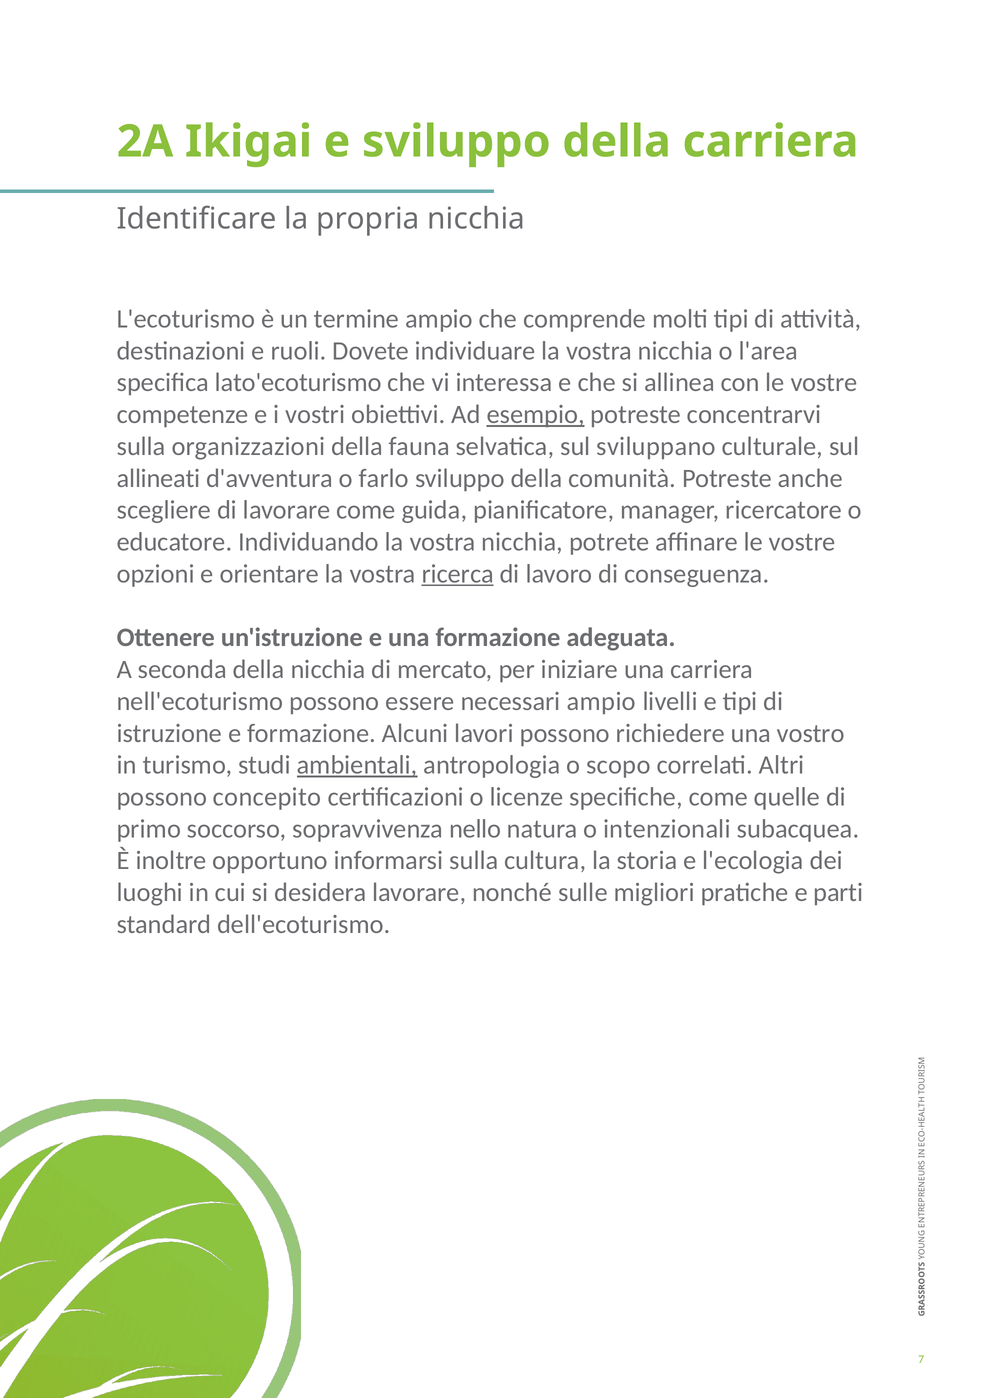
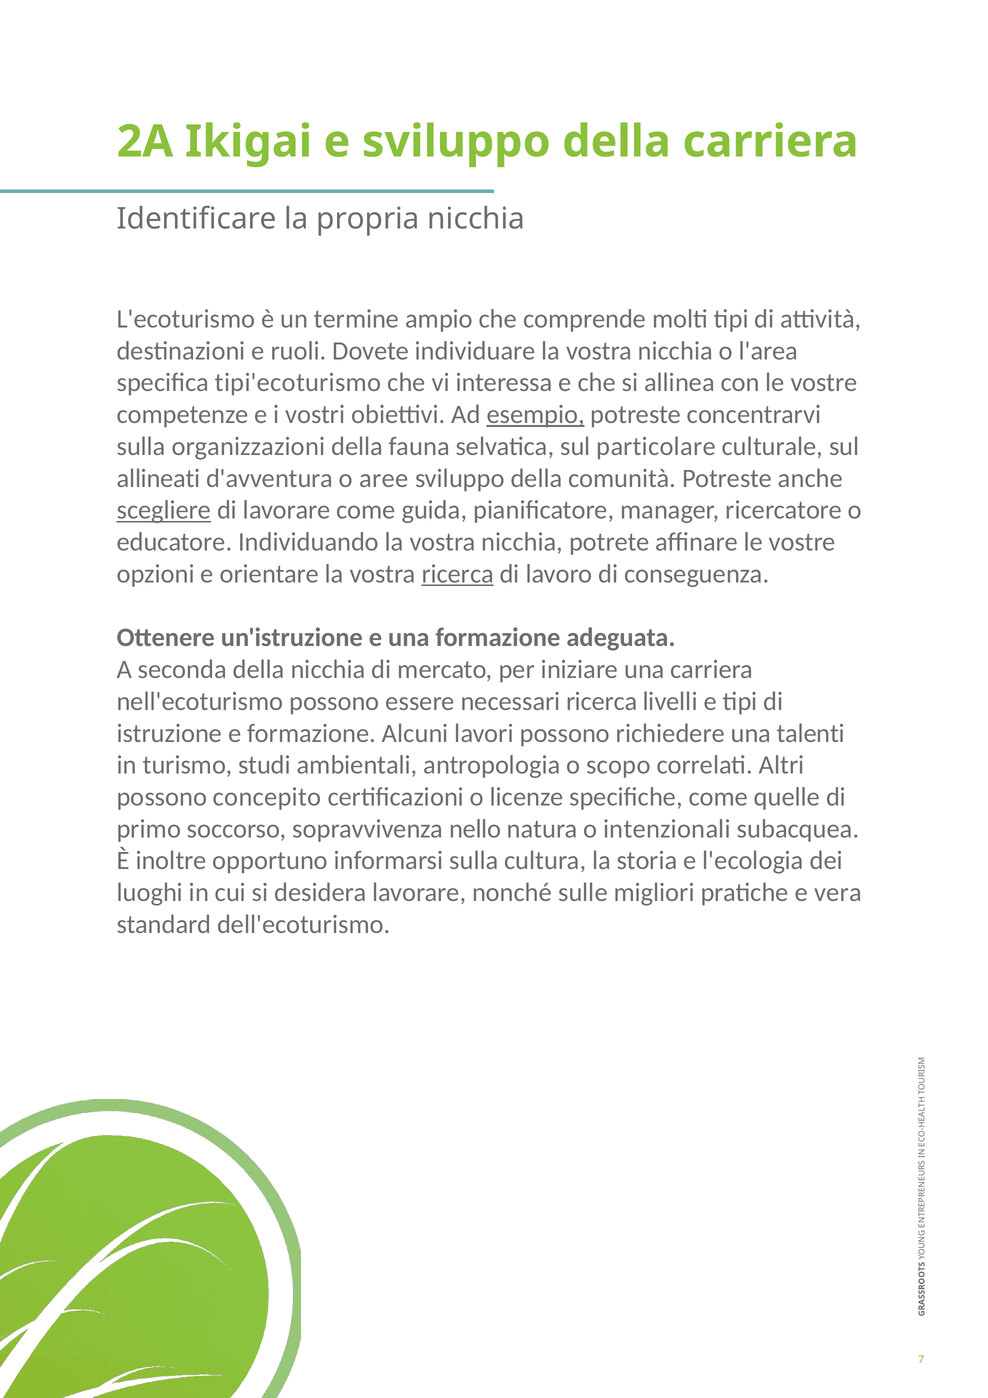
lato'ecoturismo: lato'ecoturismo -> tipi'ecoturismo
sviluppano: sviluppano -> particolare
farlo: farlo -> aree
scegliere underline: none -> present
necessari ampio: ampio -> ricerca
vostro: vostro -> talenti
ambientali underline: present -> none
parti: parti -> vera
